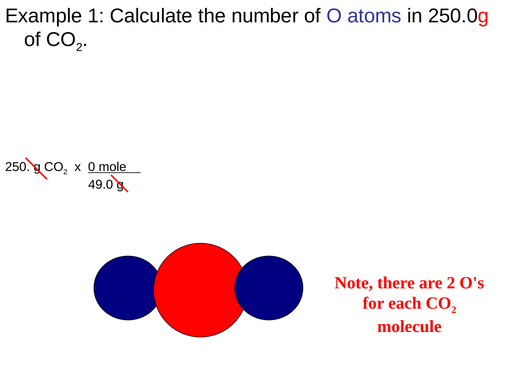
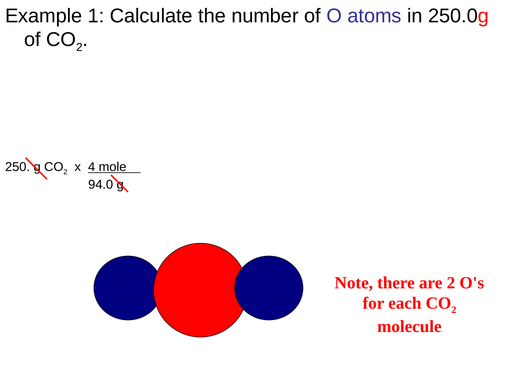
0: 0 -> 4
49.0: 49.0 -> 94.0
